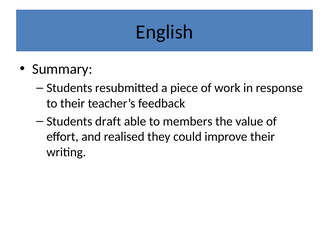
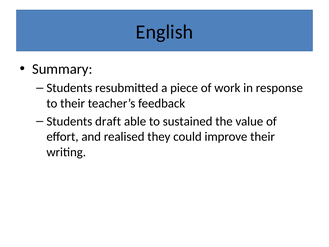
members: members -> sustained
